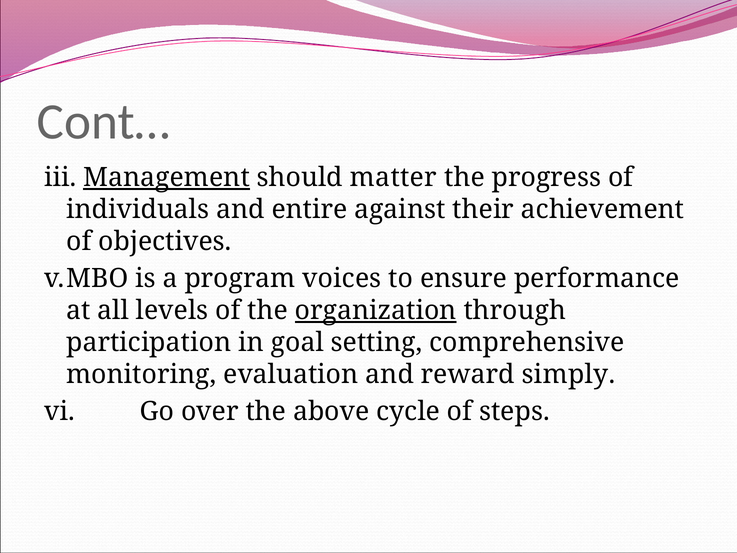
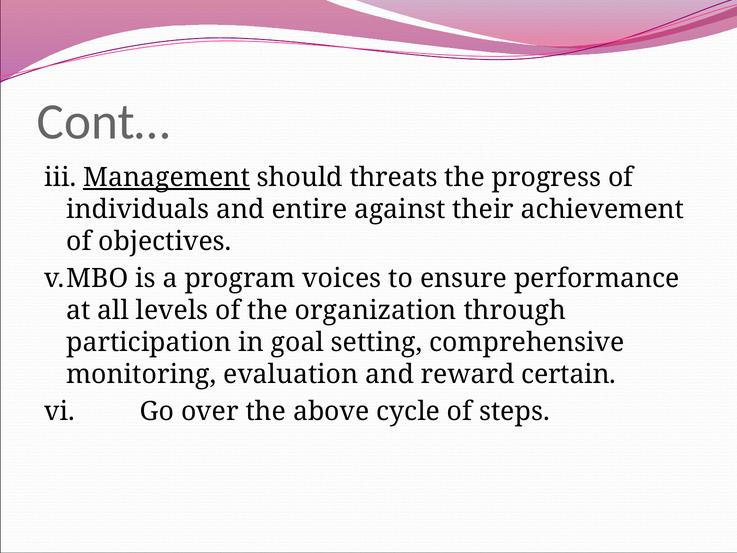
matter: matter -> threats
organization underline: present -> none
simply: simply -> certain
